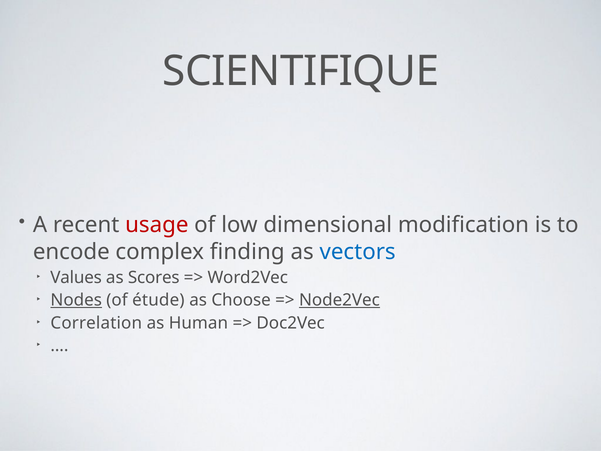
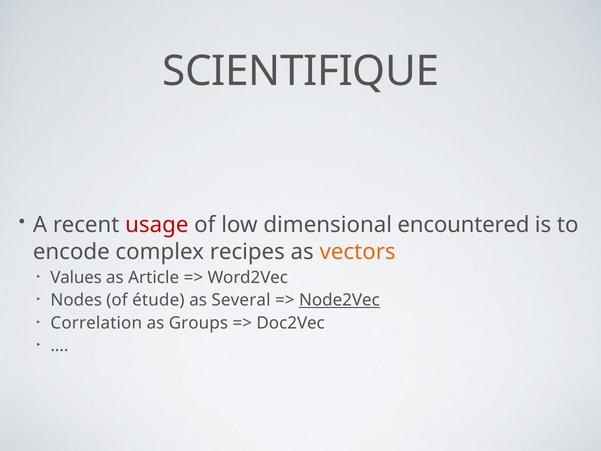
modification: modification -> encountered
finding: finding -> recipes
vectors colour: blue -> orange
Scores: Scores -> Article
Nodes underline: present -> none
Choose: Choose -> Several
Human: Human -> Groups
